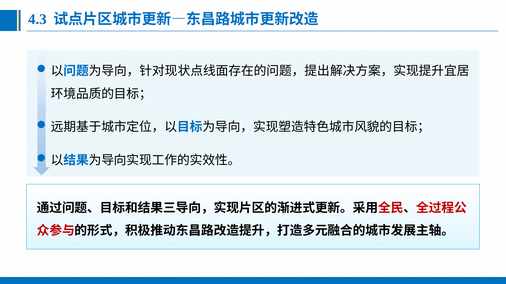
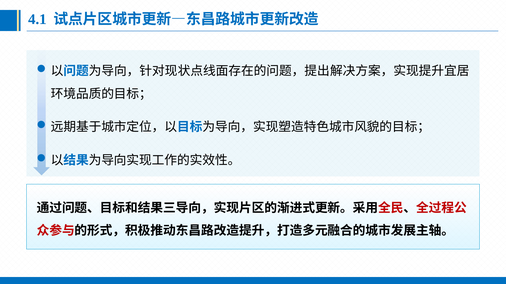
4.3: 4.3 -> 4.1
